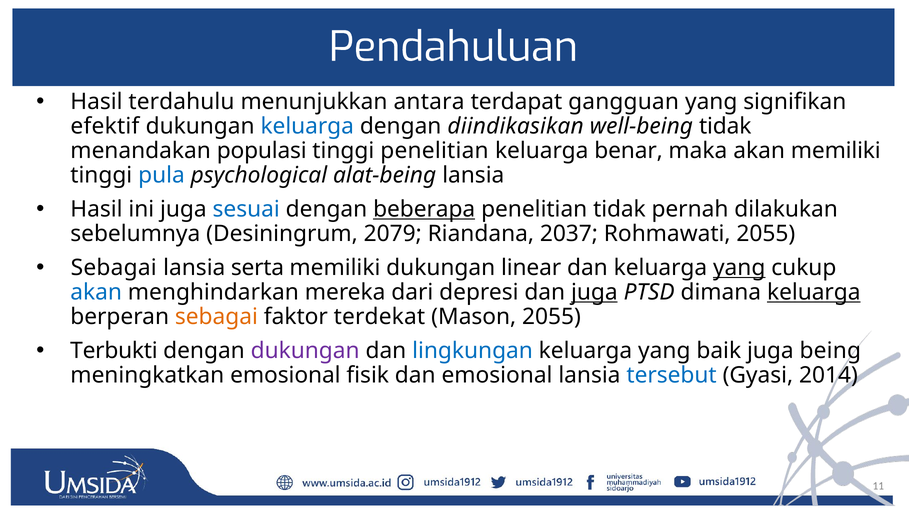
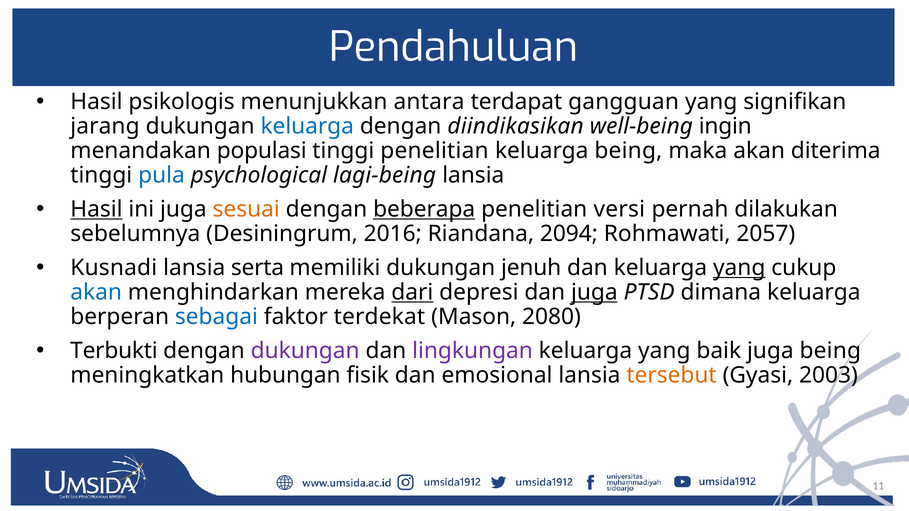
terdahulu: terdahulu -> psikologis
efektif: efektif -> jarang
well-being tidak: tidak -> ingin
keluarga benar: benar -> being
akan memiliki: memiliki -> diterima
alat-being: alat-being -> lagi-being
Hasil at (96, 209) underline: none -> present
sesuai colour: blue -> orange
penelitian tidak: tidak -> versi
2079: 2079 -> 2016
2037: 2037 -> 2094
Rohmawati 2055: 2055 -> 2057
Sebagai at (114, 268): Sebagai -> Kusnadi
linear: linear -> jenuh
dari underline: none -> present
keluarga at (814, 292) underline: present -> none
sebagai at (216, 317) colour: orange -> blue
Mason 2055: 2055 -> 2080
lingkungan colour: blue -> purple
meningkatkan emosional: emosional -> hubungan
tersebut colour: blue -> orange
2014: 2014 -> 2003
